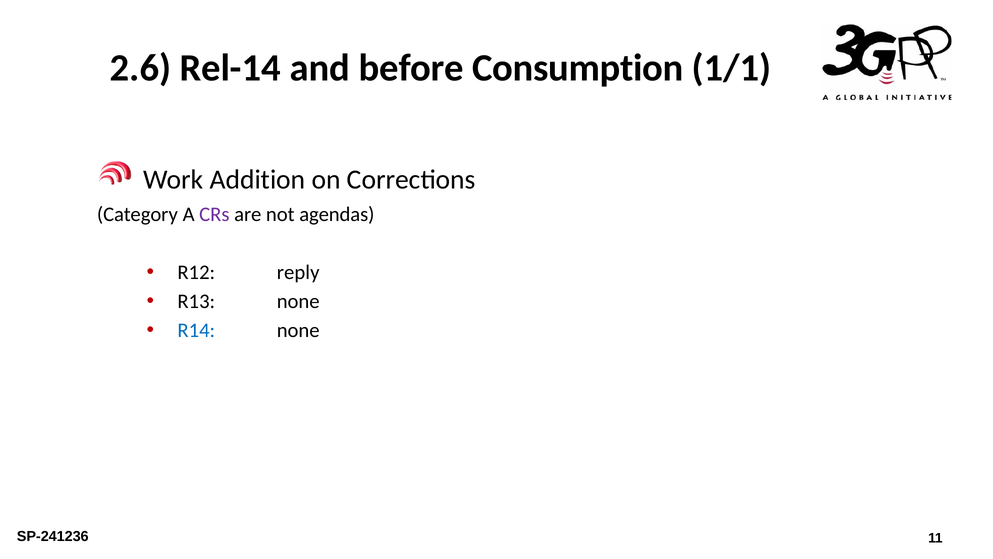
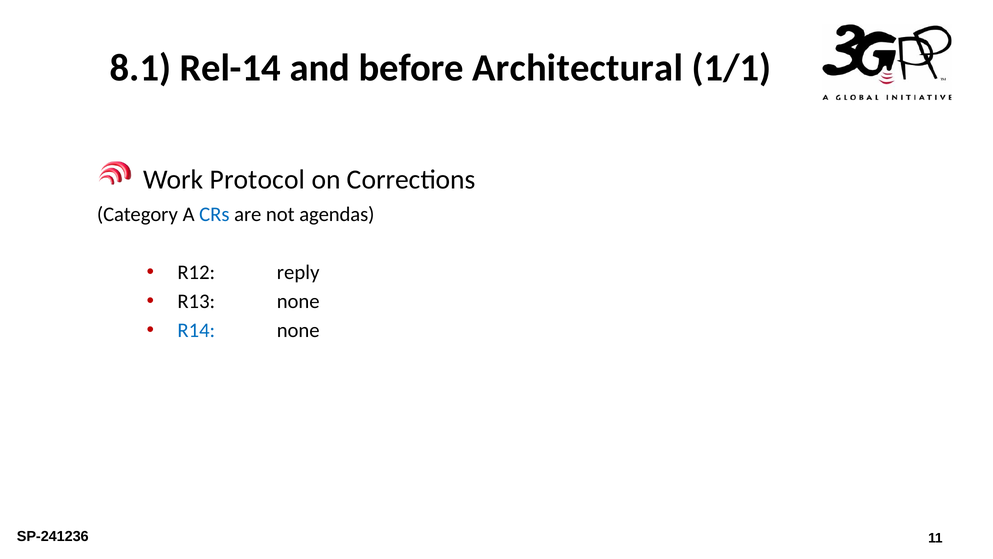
2.6: 2.6 -> 8.1
Consumption: Consumption -> Architectural
Addition: Addition -> Protocol
CRs colour: purple -> blue
